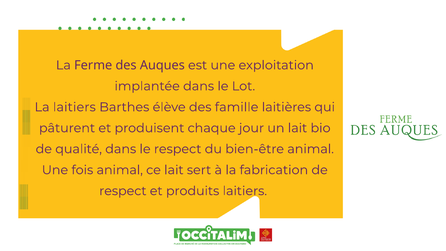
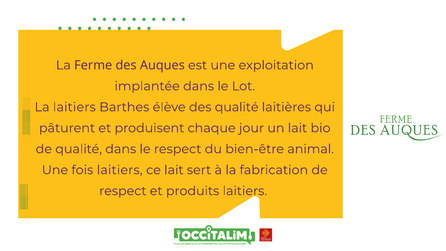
des famille: famille -> qualité
fois animal: animal -> laitiers
